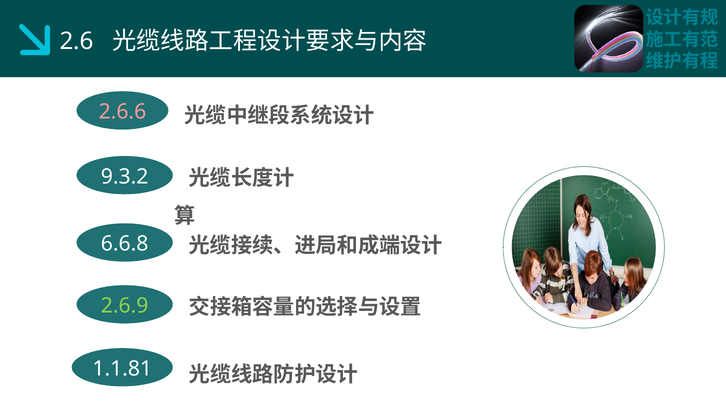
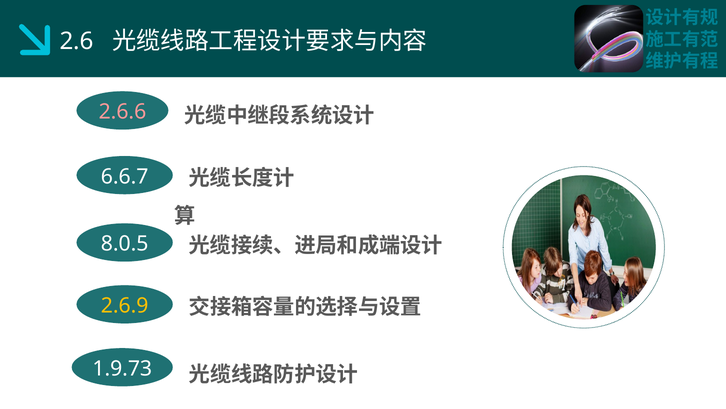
9.3.2: 9.3.2 -> 6.6.7
6.6.8: 6.6.8 -> 8.0.5
2.6.9 colour: light green -> yellow
1.1.81: 1.1.81 -> 1.9.73
